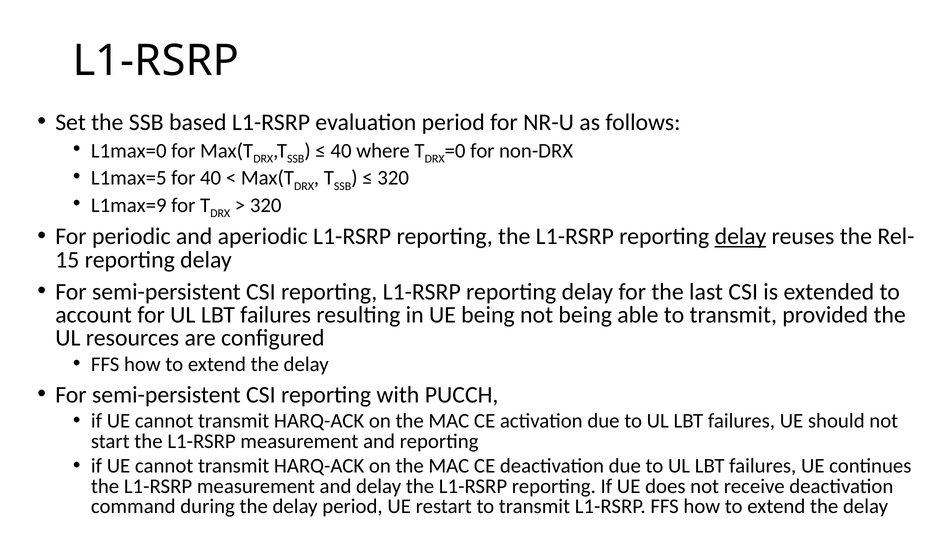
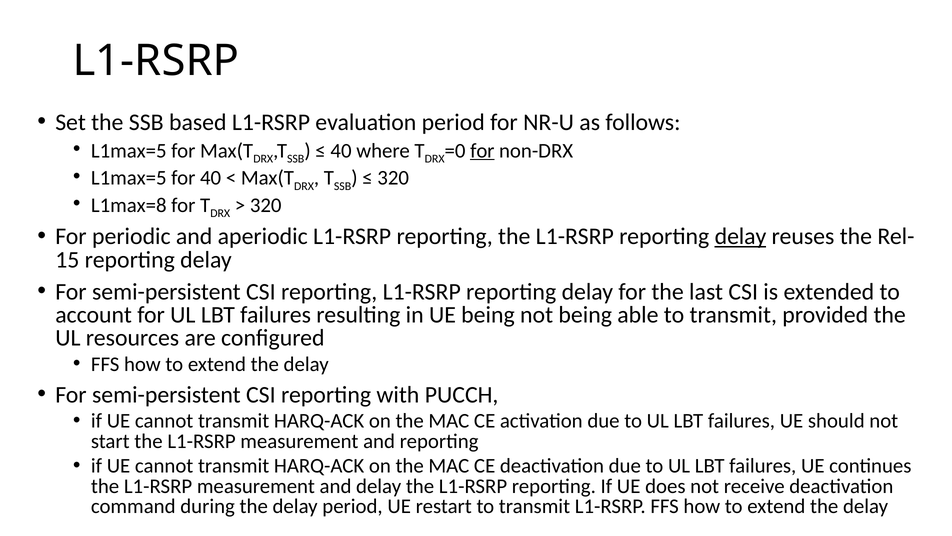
L1max=0 at (129, 151): L1max=0 -> L1max=5
for at (482, 151) underline: none -> present
L1max=9: L1max=9 -> L1max=8
